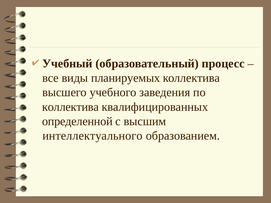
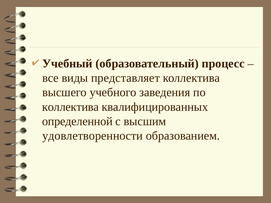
планируемых: планируемых -> представляет
интеллектуального: интеллектуального -> удовлетворенности
